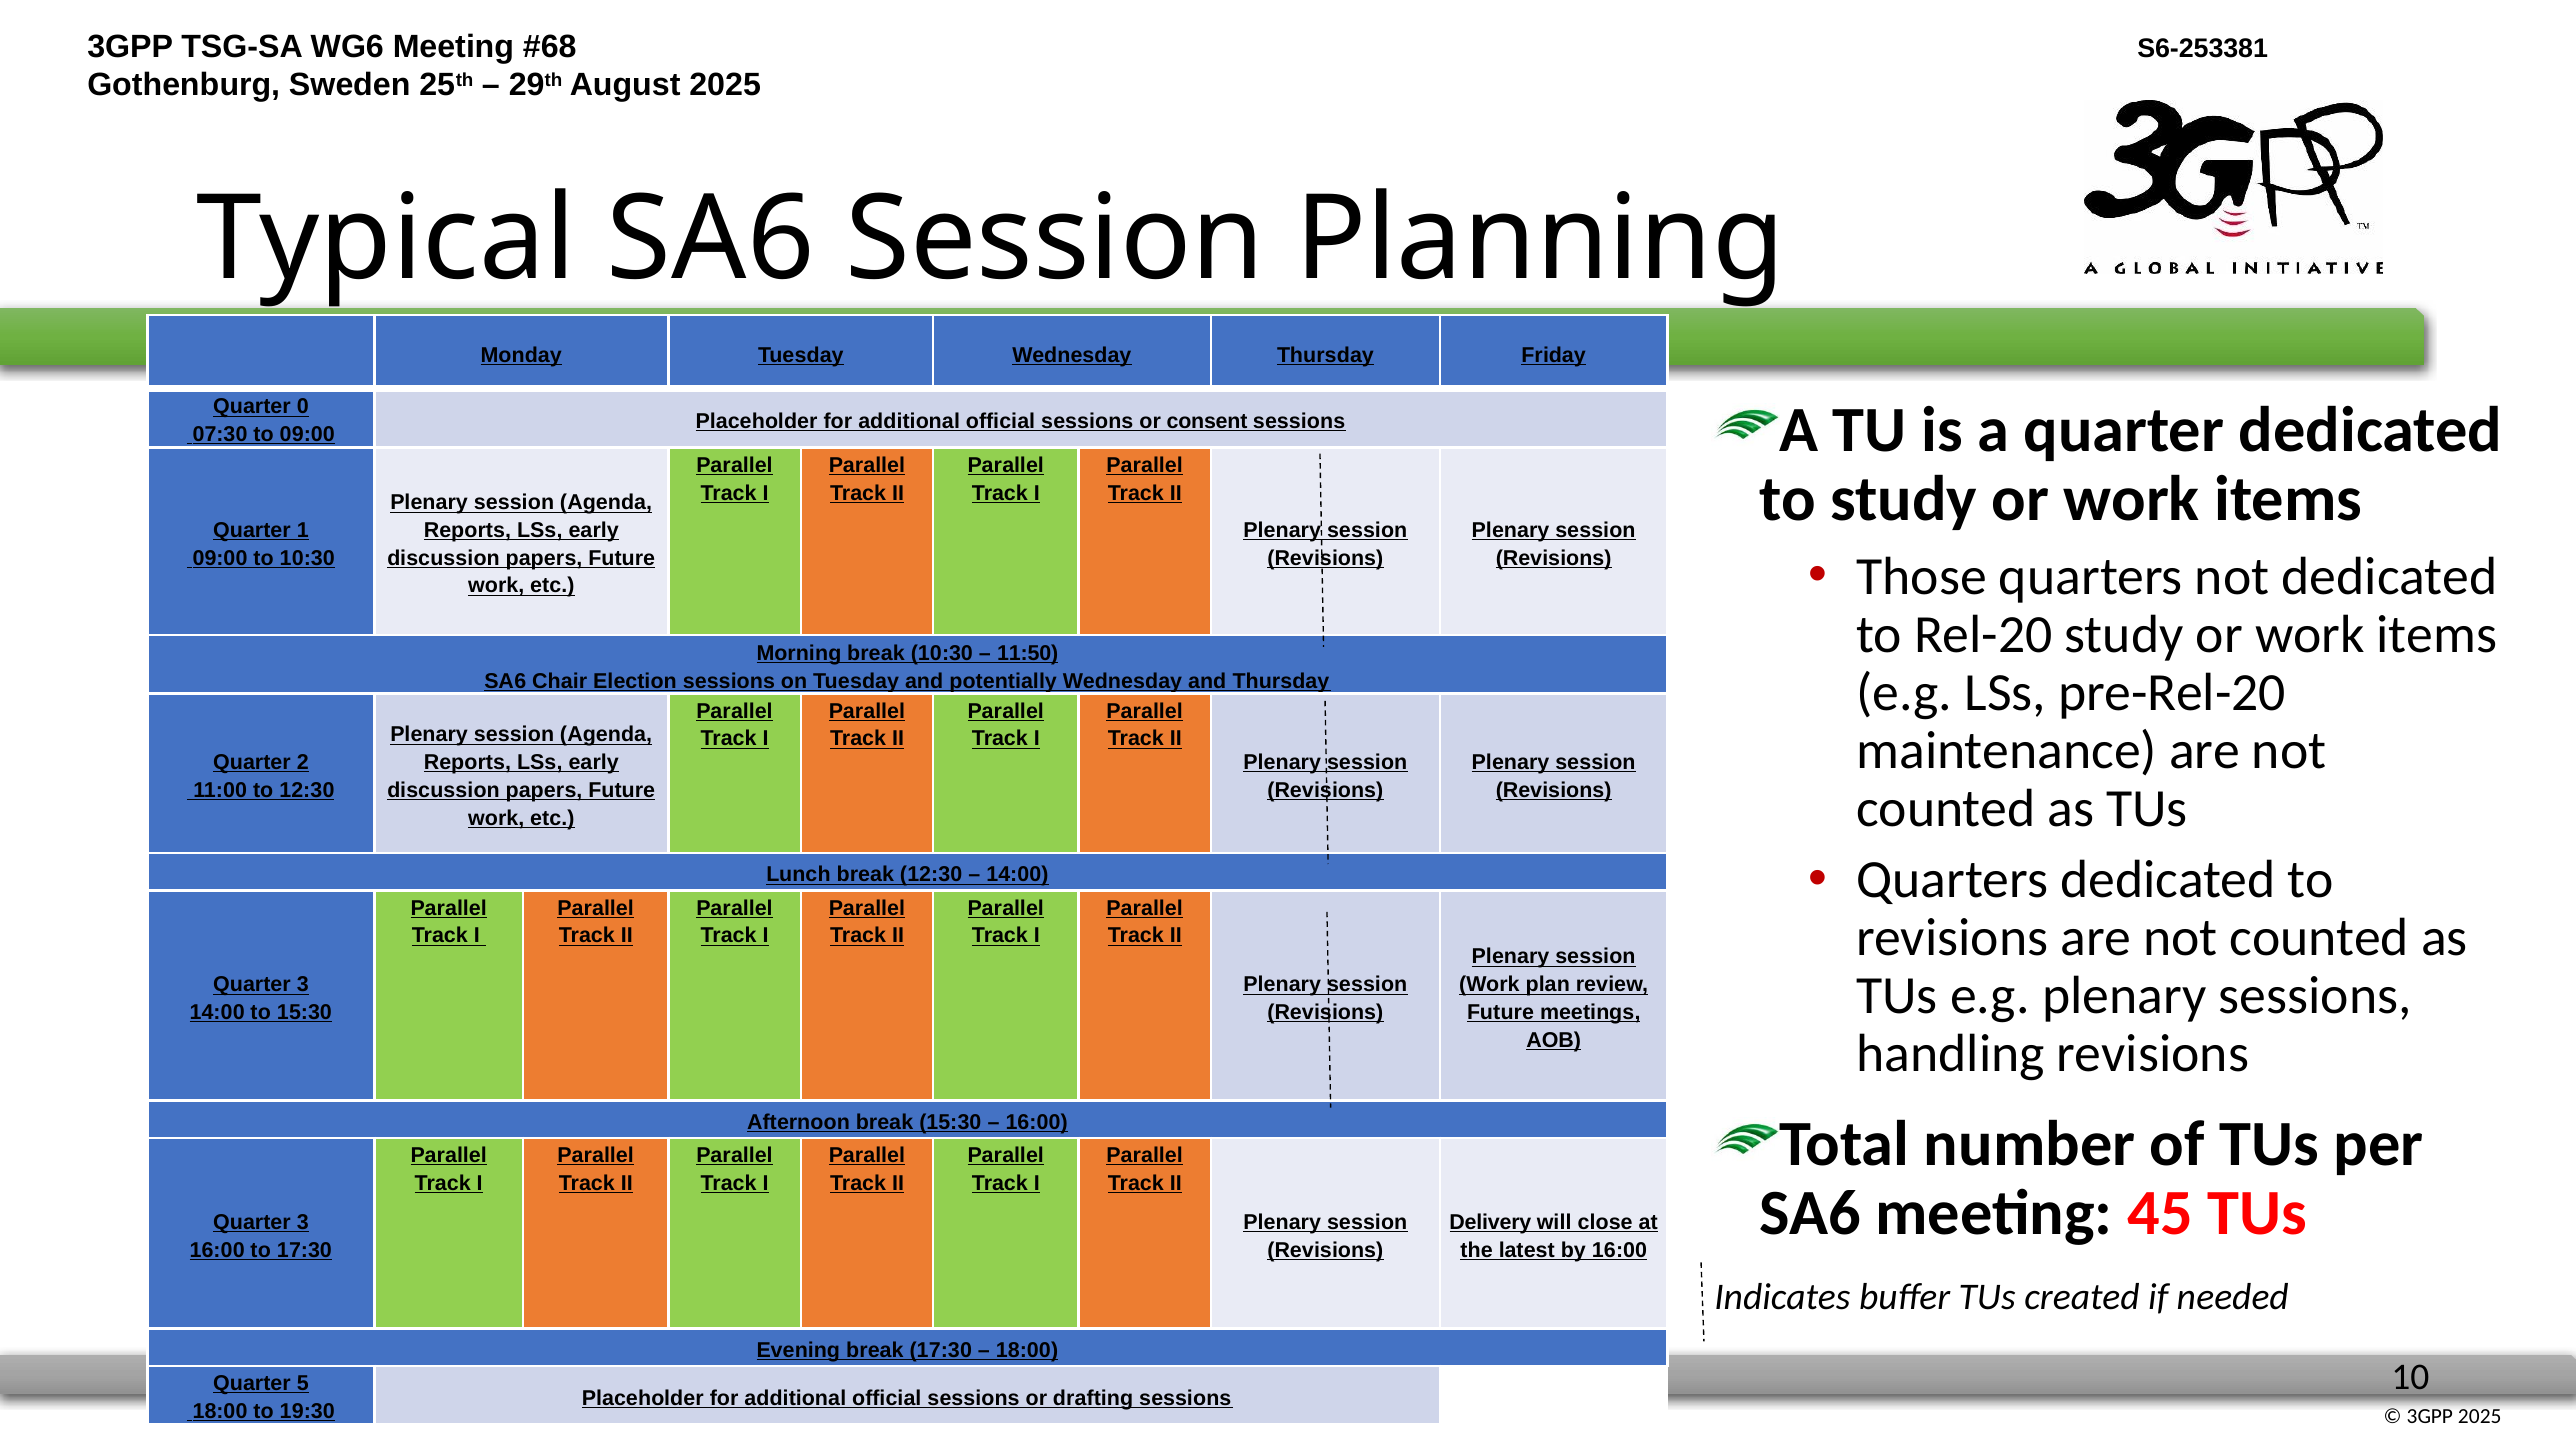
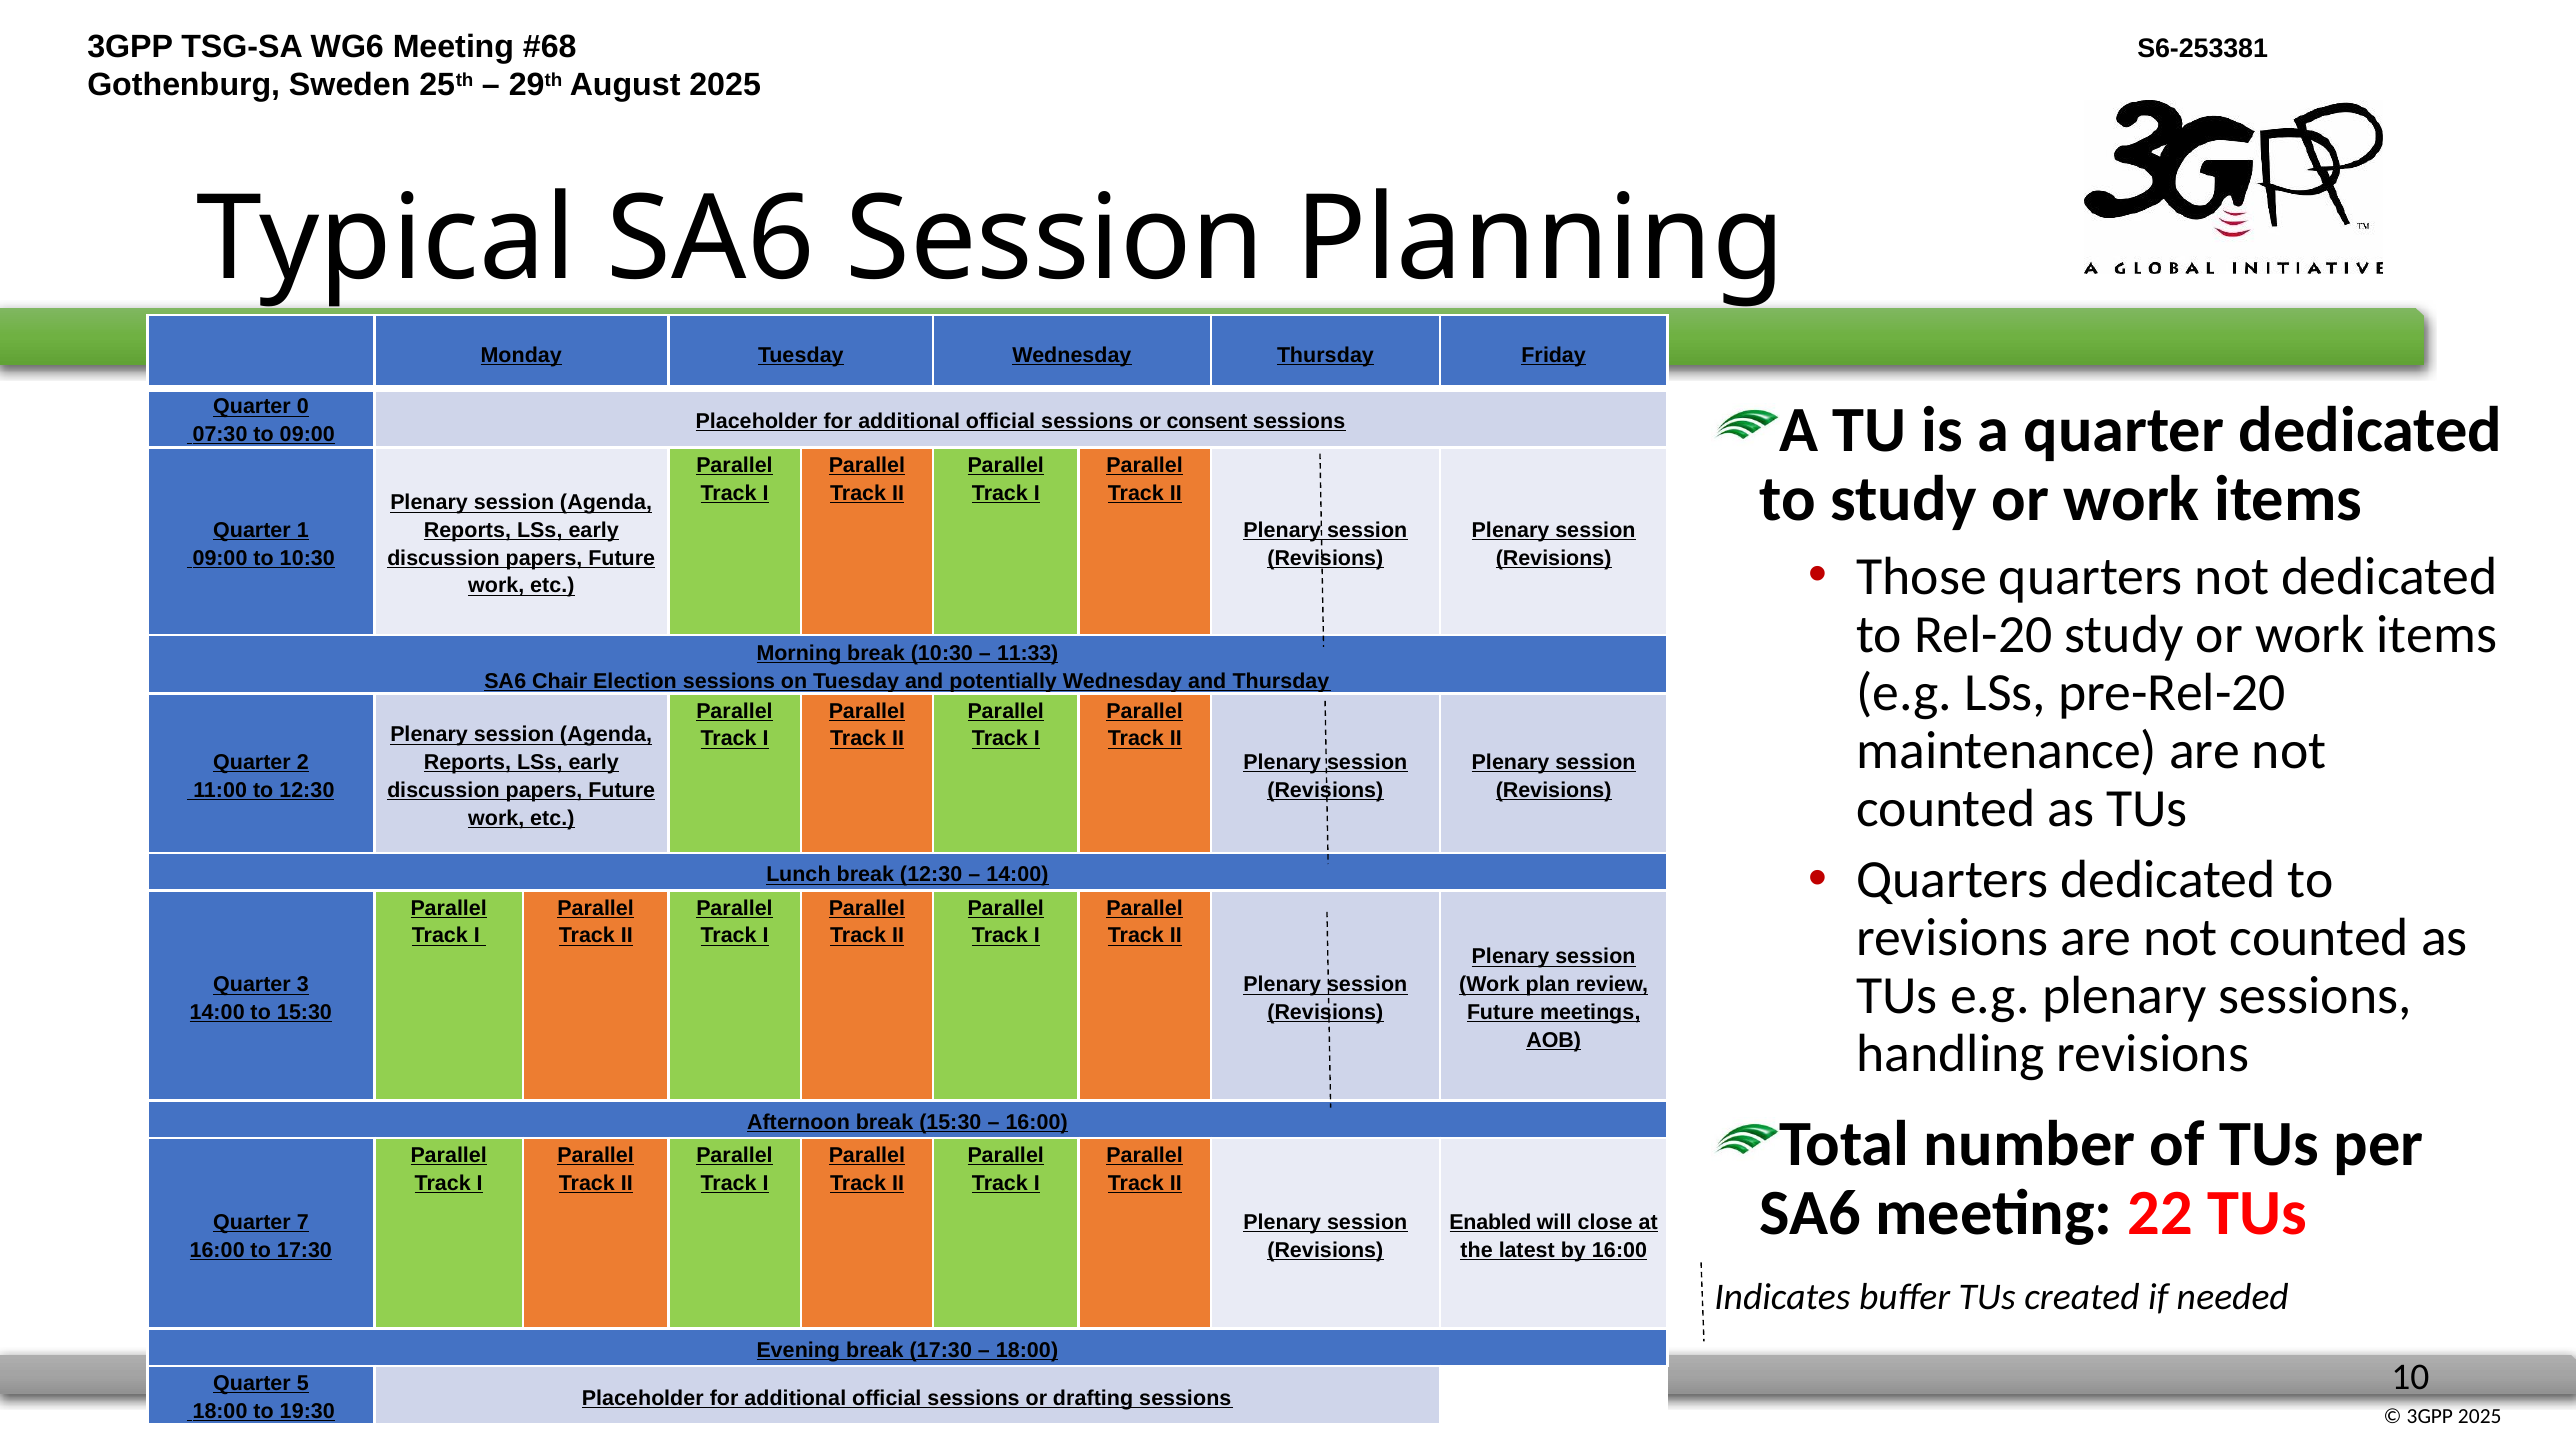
11:50: 11:50 -> 11:33
45: 45 -> 22
3 at (303, 1222): 3 -> 7
Delivery: Delivery -> Enabled
